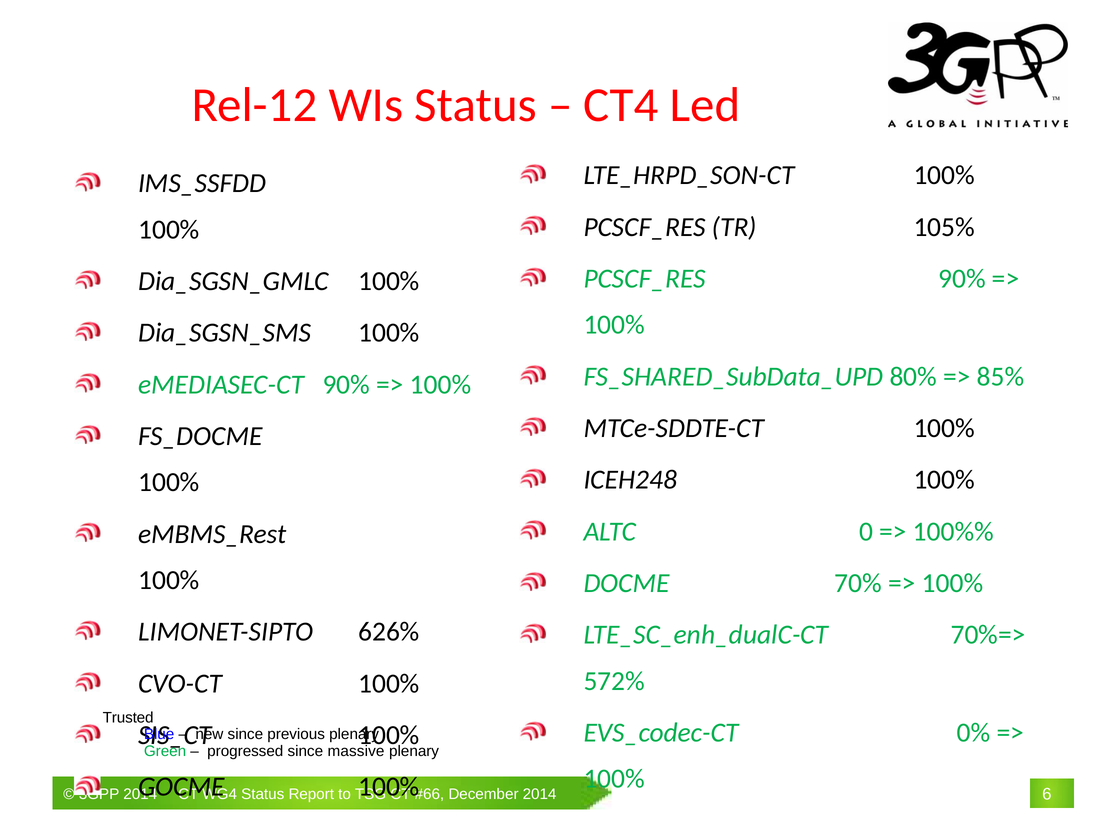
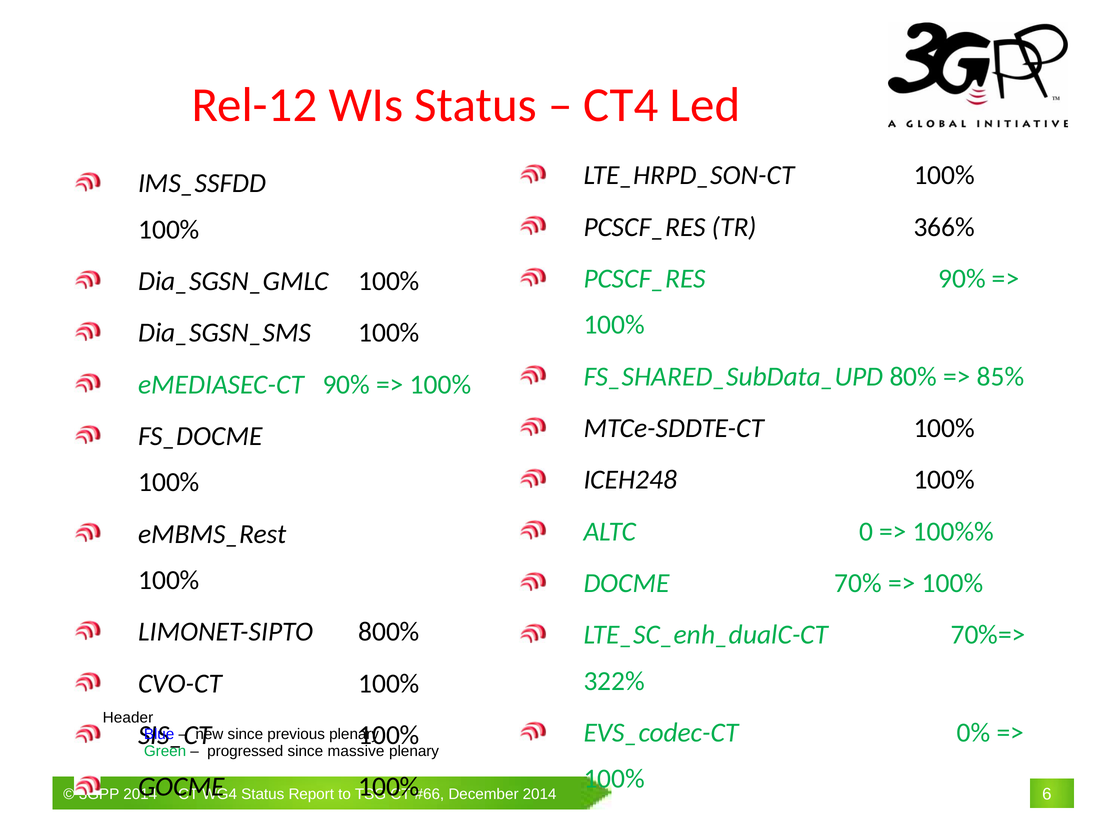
105%: 105% -> 366%
626%: 626% -> 800%
572%: 572% -> 322%
Trusted: Trusted -> Header
